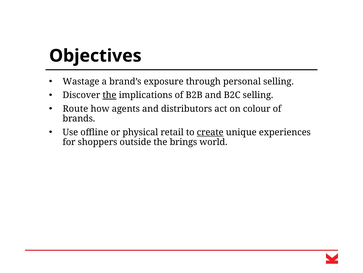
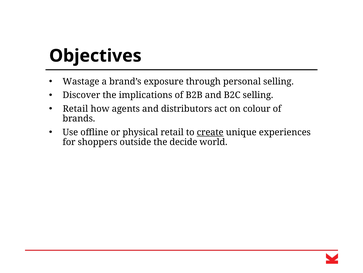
the at (109, 95) underline: present -> none
Route at (75, 109): Route -> Retail
brings: brings -> decide
